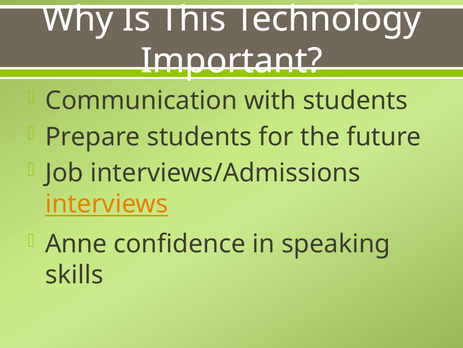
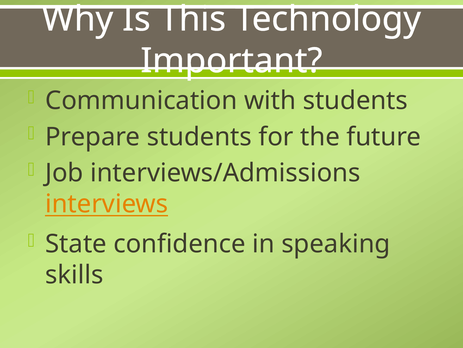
Anne: Anne -> State
